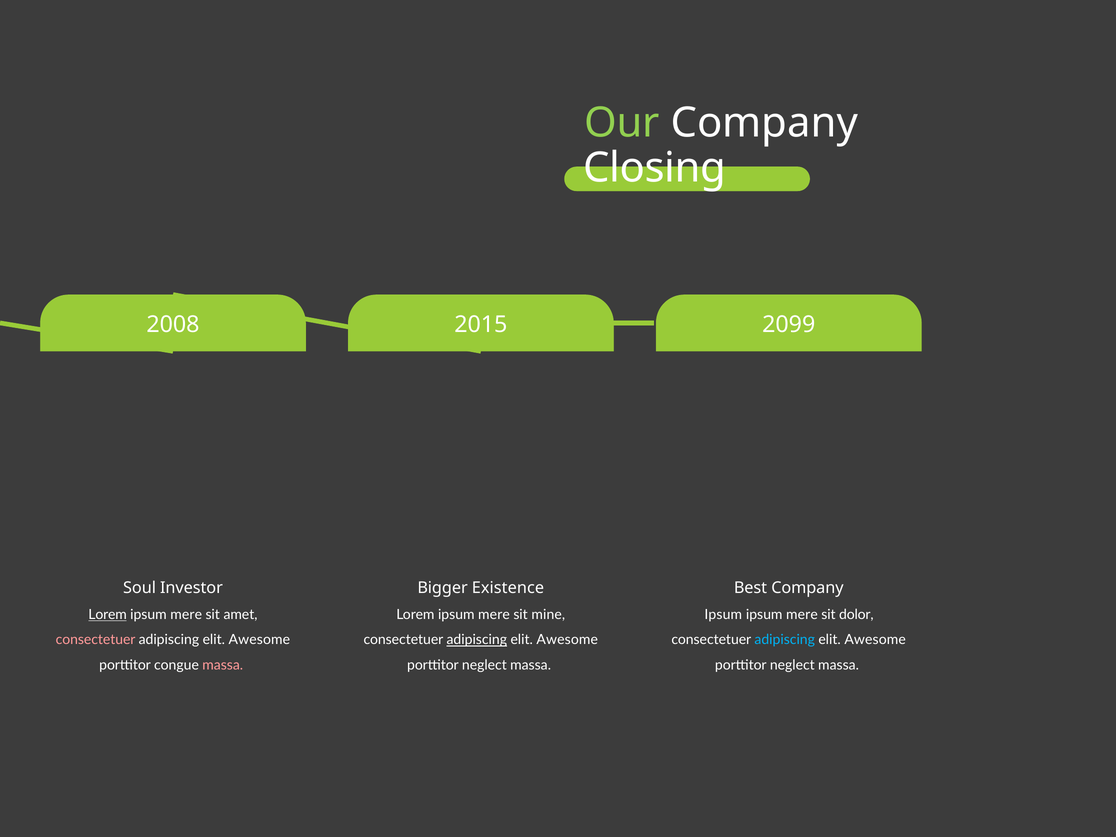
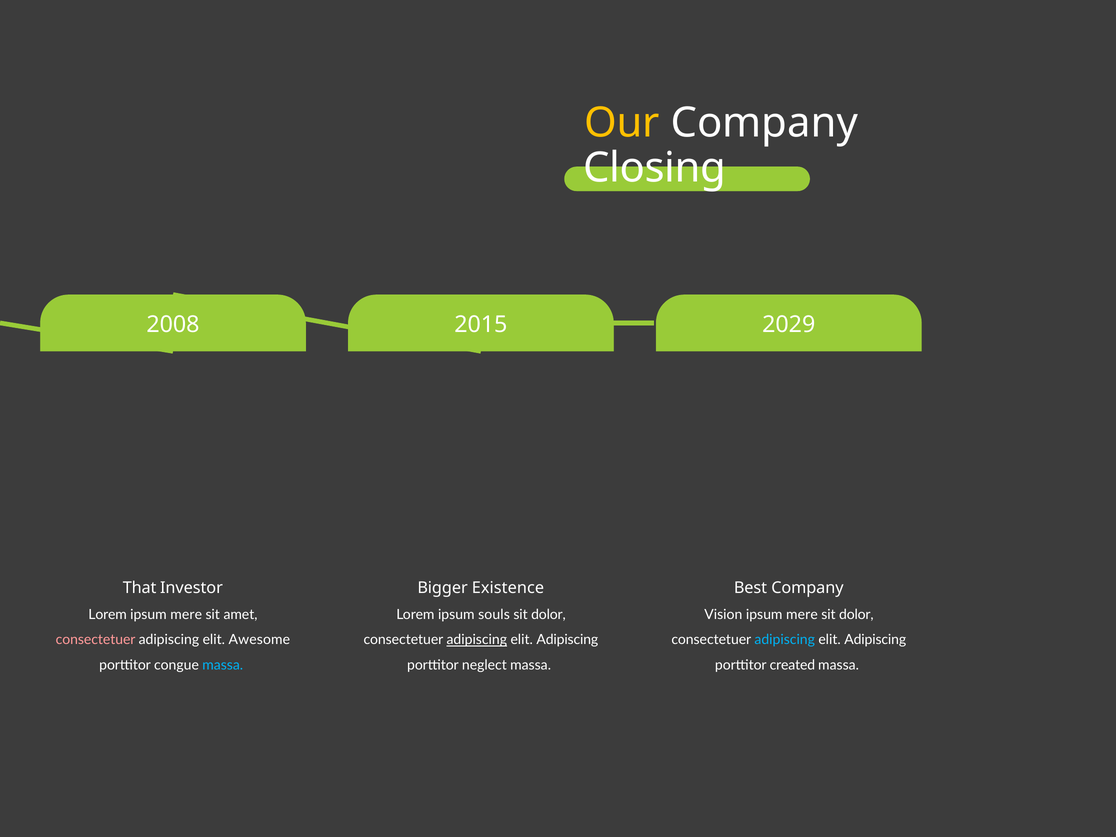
Our colour: light green -> yellow
2099: 2099 -> 2029
Soul: Soul -> That
Lorem at (108, 615) underline: present -> none
mere at (494, 615): mere -> souls
mine at (548, 615): mine -> dolor
Ipsum at (723, 615): Ipsum -> Vision
Awesome at (567, 640): Awesome -> Adipiscing
Awesome at (875, 640): Awesome -> Adipiscing
massa at (223, 665) colour: pink -> light blue
neglect at (792, 665): neglect -> created
